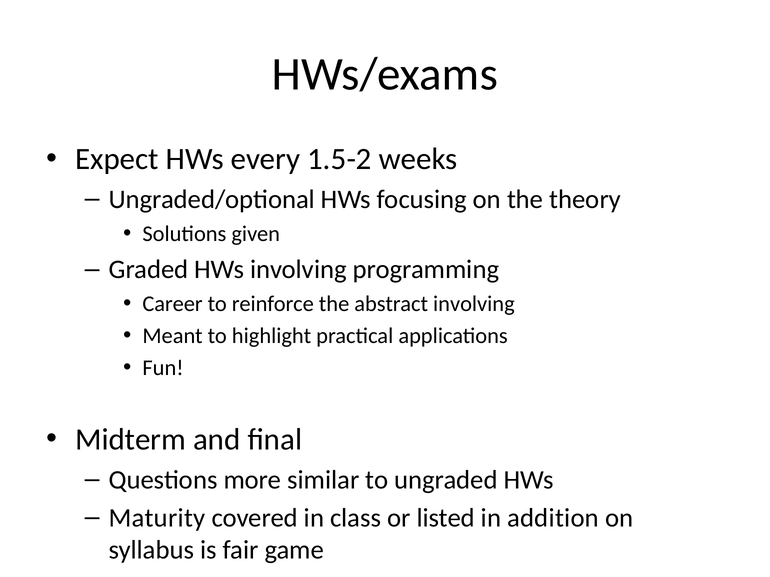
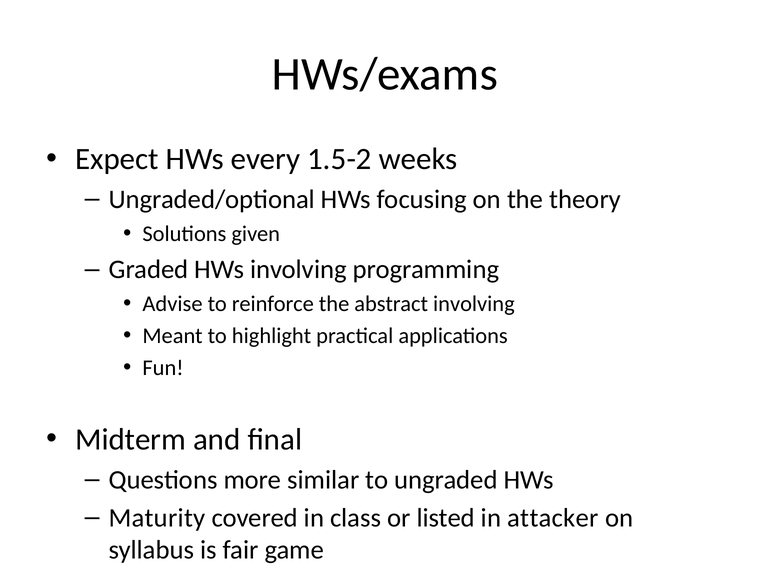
Career: Career -> Advise
addition: addition -> attacker
